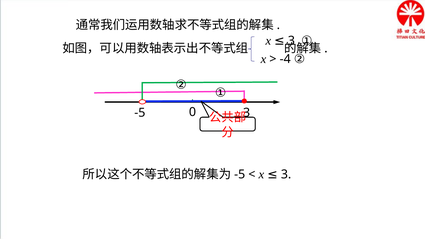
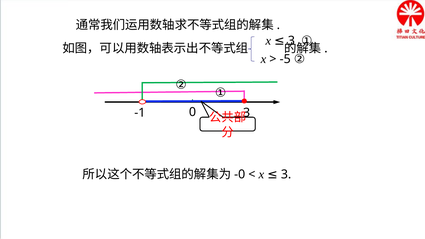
-4: -4 -> -5
-5 at (140, 113): -5 -> -1
-5 at (240, 175): -5 -> -0
